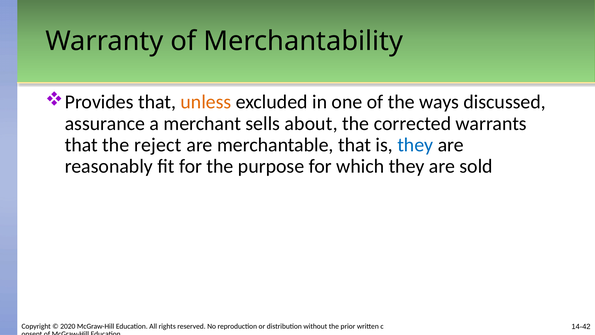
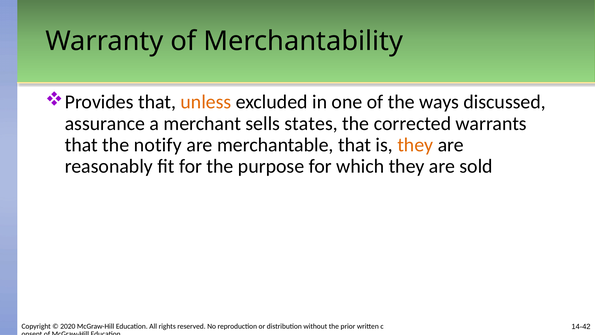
about: about -> states
reject: reject -> notify
they at (415, 145) colour: blue -> orange
